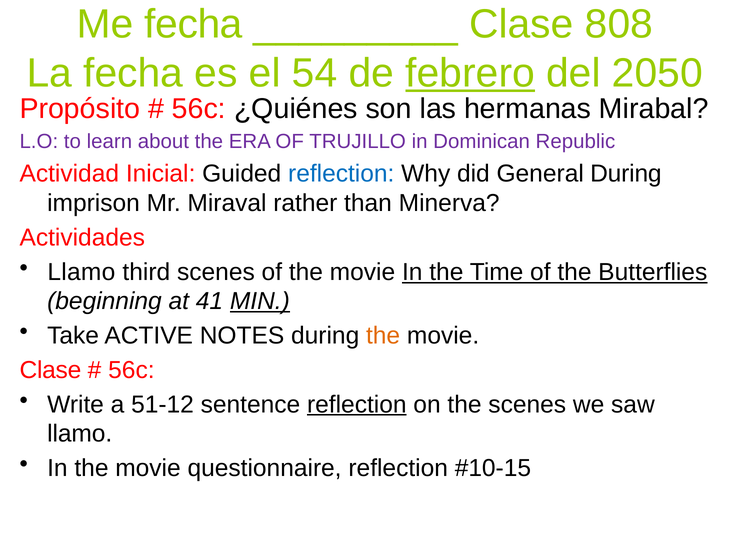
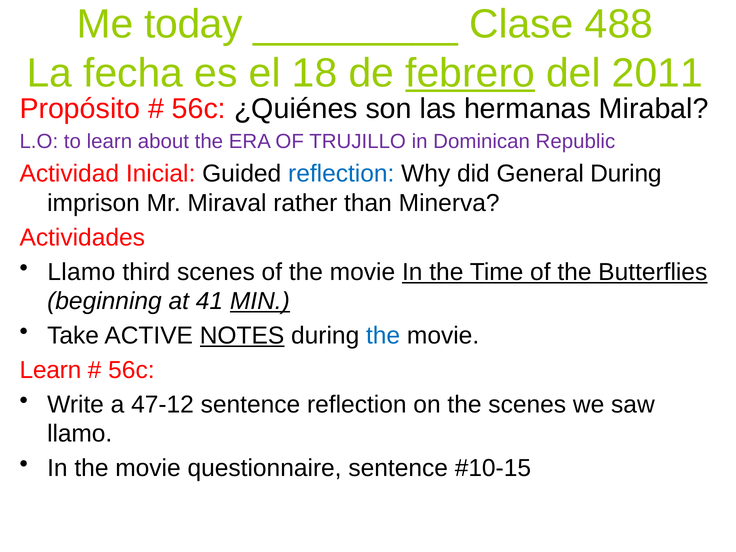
Me fecha: fecha -> today
808: 808 -> 488
54: 54 -> 18
2050: 2050 -> 2011
NOTES underline: none -> present
the at (383, 336) colour: orange -> blue
Clase at (50, 370): Clase -> Learn
51-12: 51-12 -> 47-12
reflection at (357, 404) underline: present -> none
questionnaire reflection: reflection -> sentence
